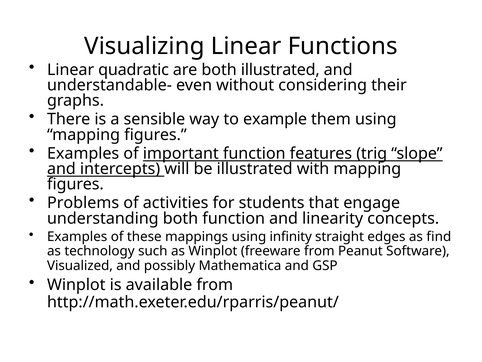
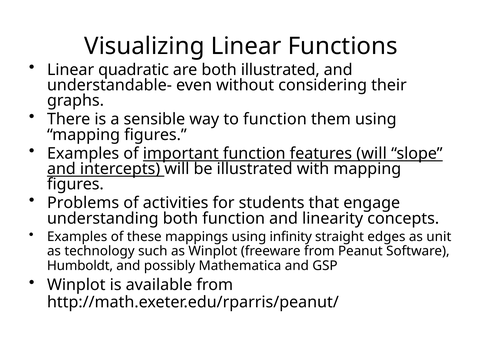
to example: example -> function
features trig: trig -> will
find: find -> unit
Visualized: Visualized -> Humboldt
